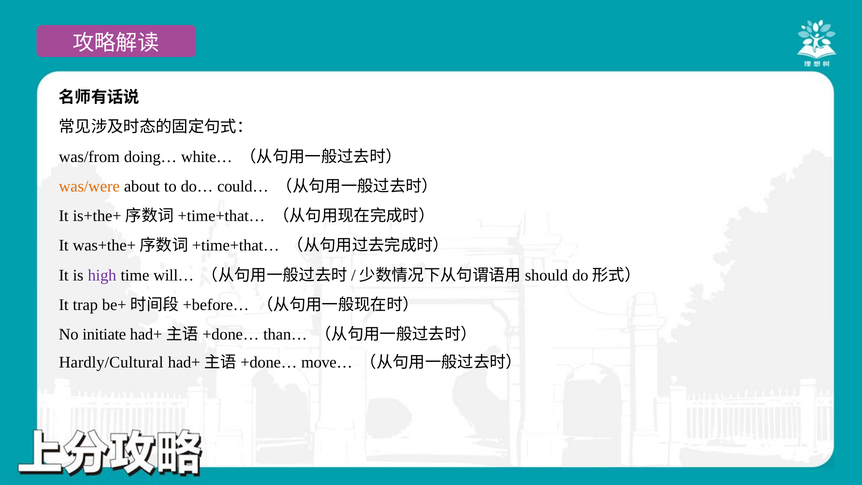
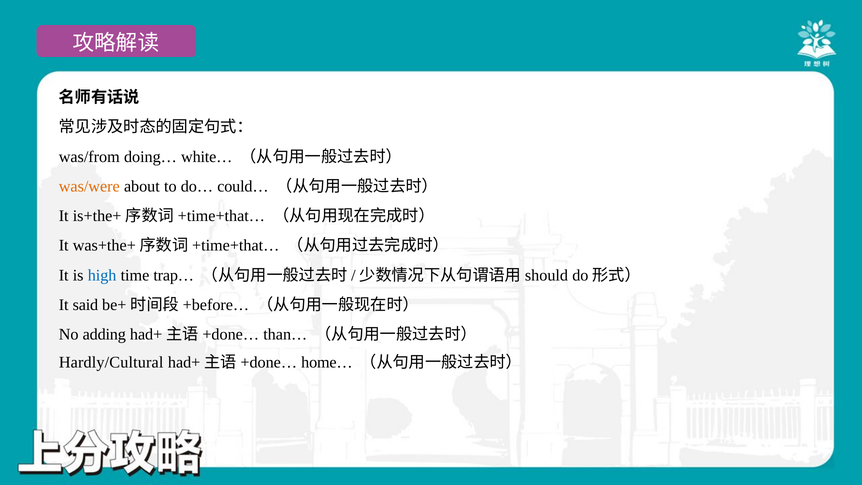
high colour: purple -> blue
will…: will… -> trap…
trap: trap -> said
initiate: initiate -> adding
move…: move… -> home…
